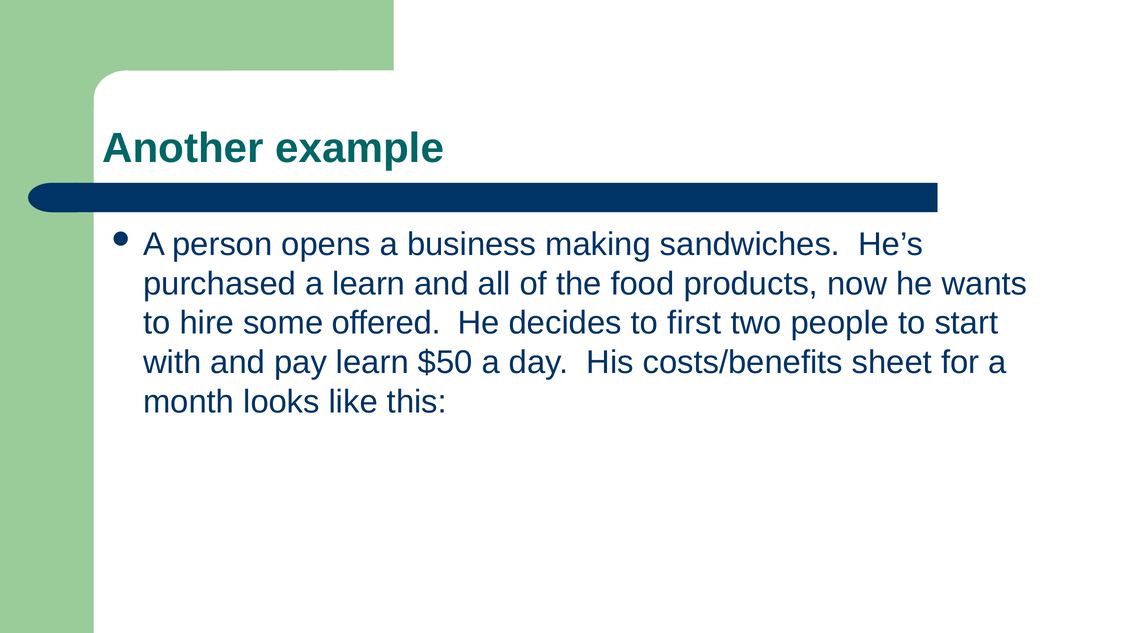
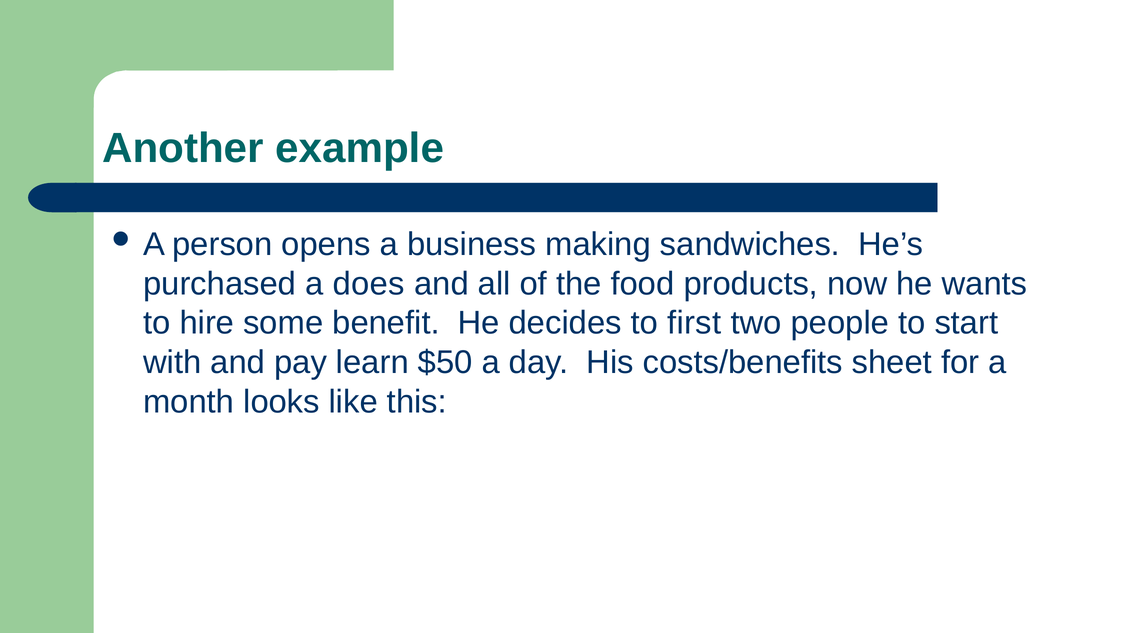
a learn: learn -> does
offered: offered -> benefit
